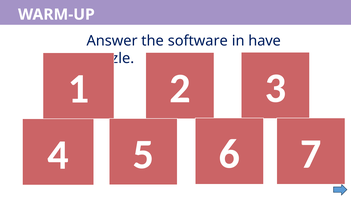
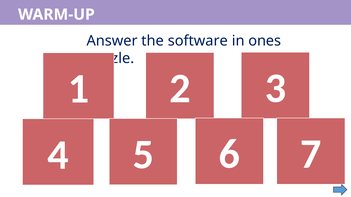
have: have -> ones
